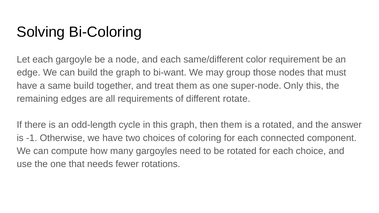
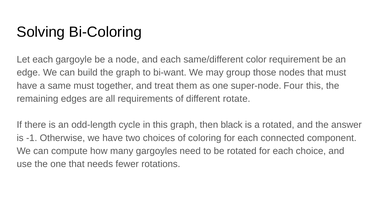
same build: build -> must
Only: Only -> Four
then them: them -> black
